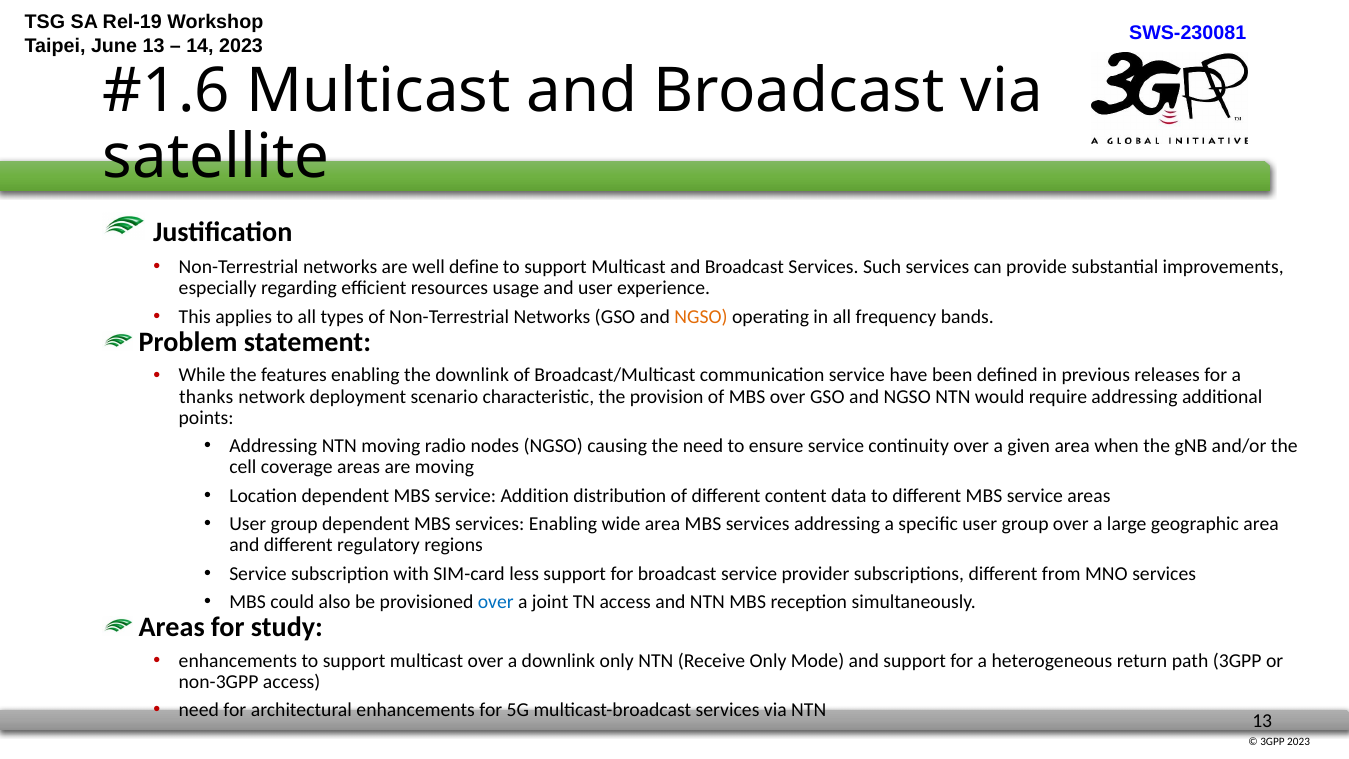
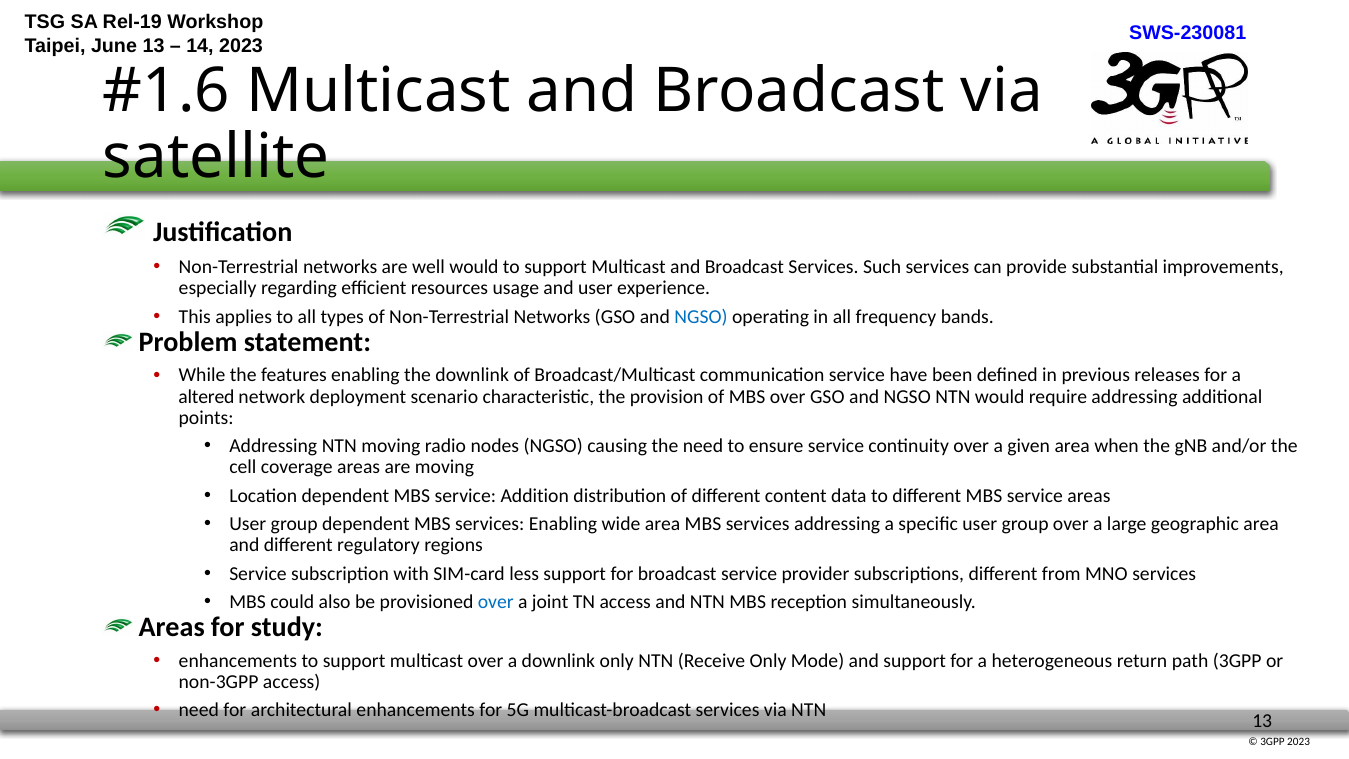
well define: define -> would
NGSO at (701, 317) colour: orange -> blue
thanks: thanks -> altered
